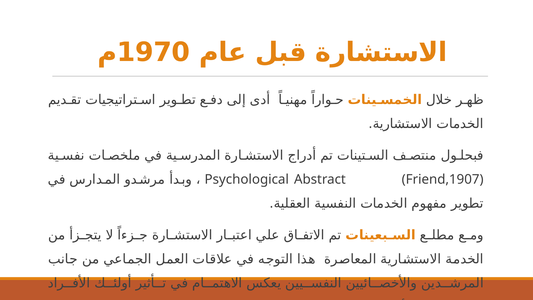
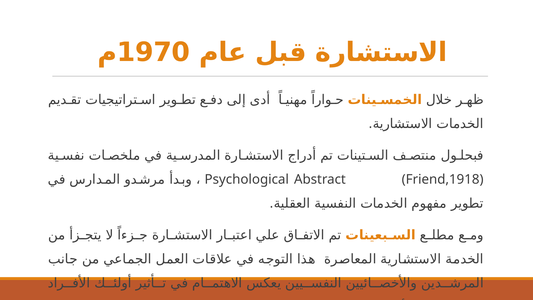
Friend,1907: Friend,1907 -> Friend,1918
